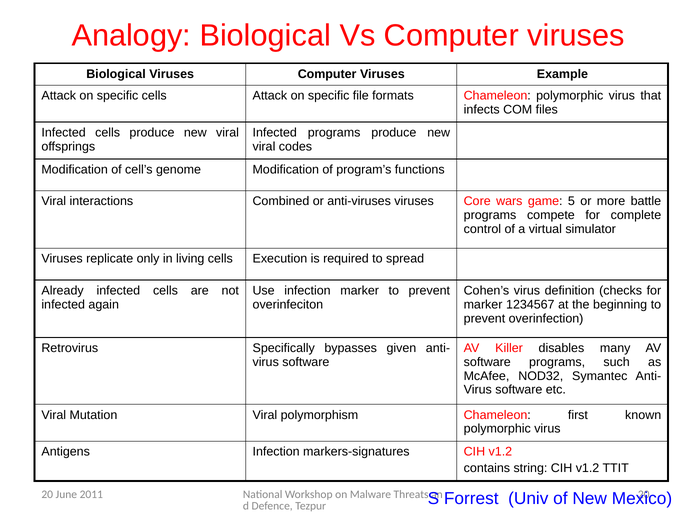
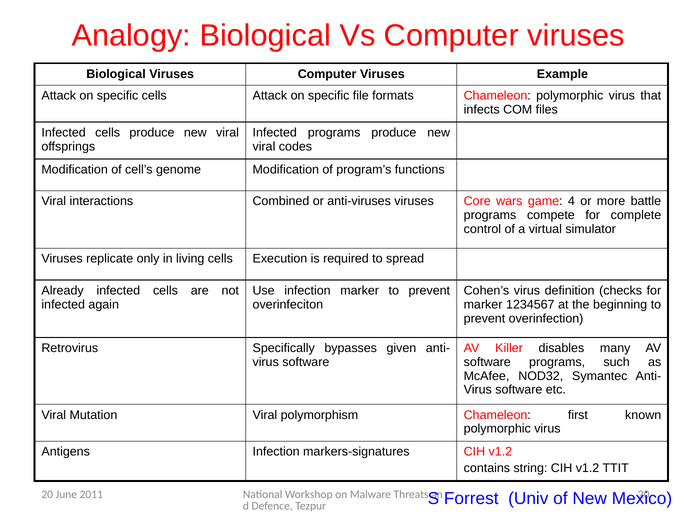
5: 5 -> 4
